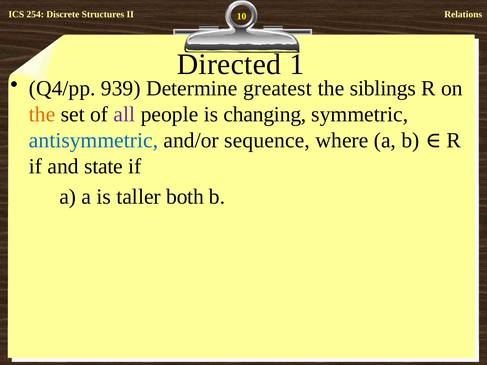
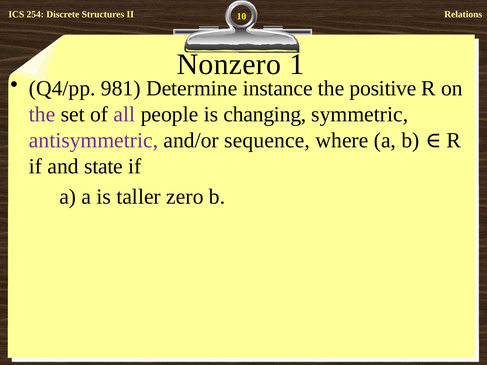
Directed: Directed -> Nonzero
939: 939 -> 981
greatest: greatest -> instance
siblings: siblings -> positive
the at (42, 114) colour: orange -> purple
antisymmetric colour: blue -> purple
both: both -> zero
